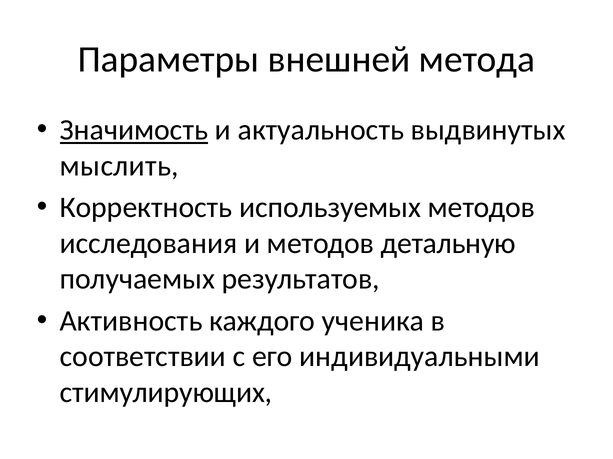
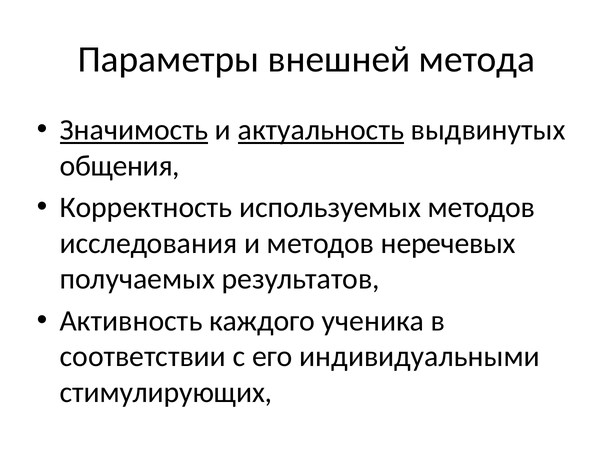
актуальность underline: none -> present
мыслить: мыслить -> общения
детальную: детальную -> неречевых
